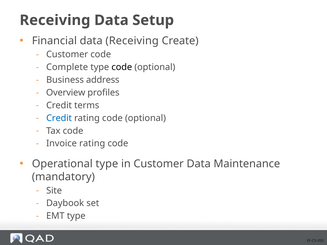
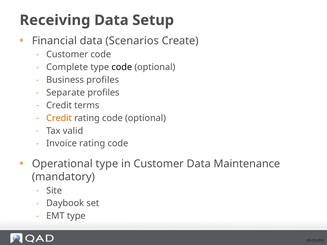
data Receiving: Receiving -> Scenarios
Business address: address -> profiles
Overview: Overview -> Separate
Credit at (59, 118) colour: blue -> orange
Tax code: code -> valid
